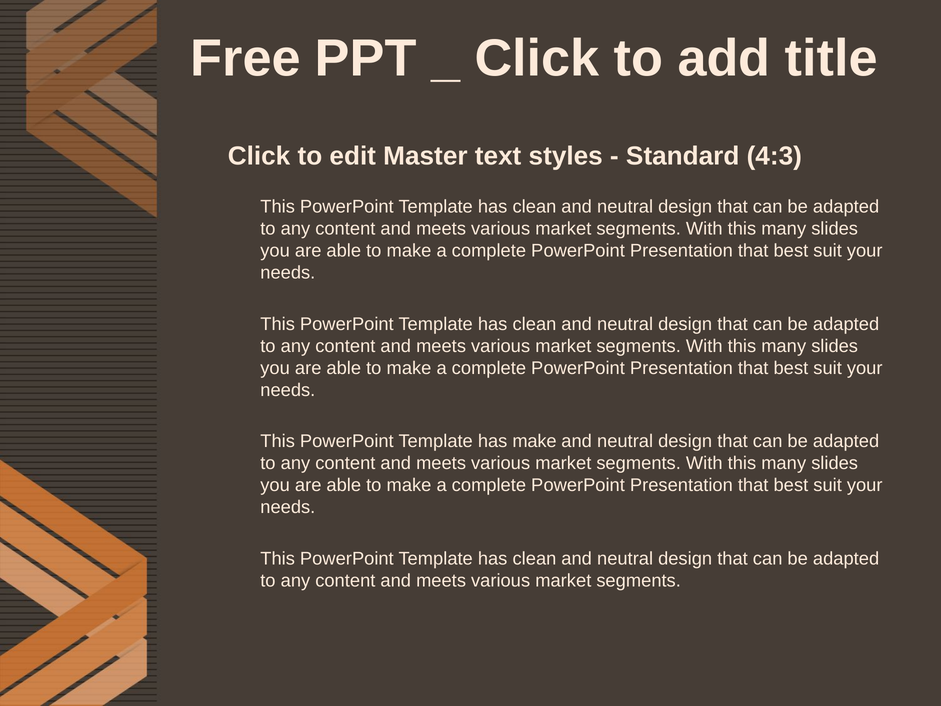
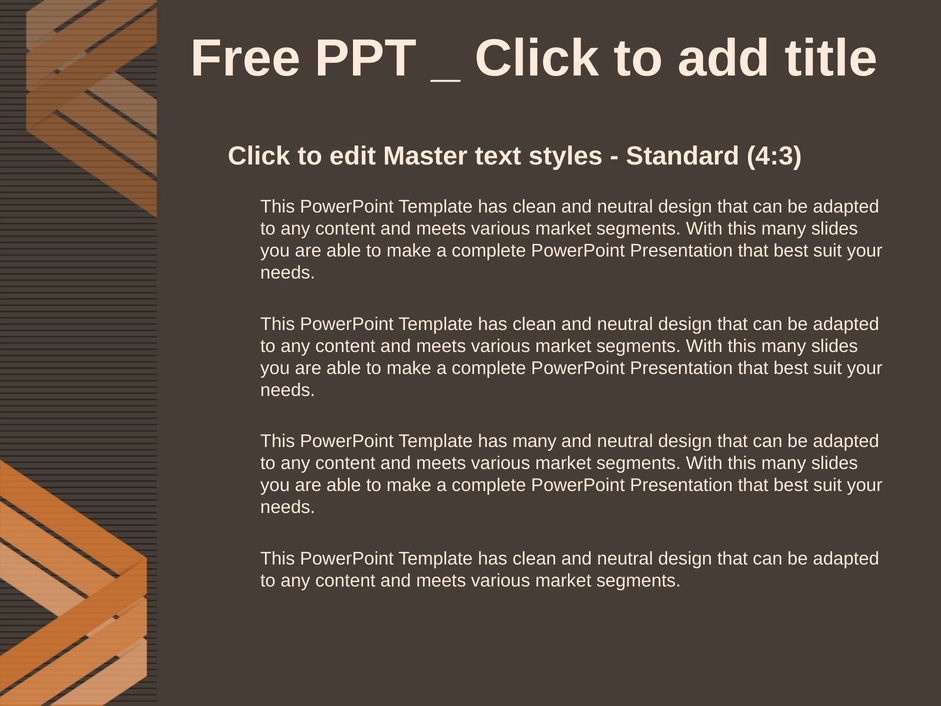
has make: make -> many
